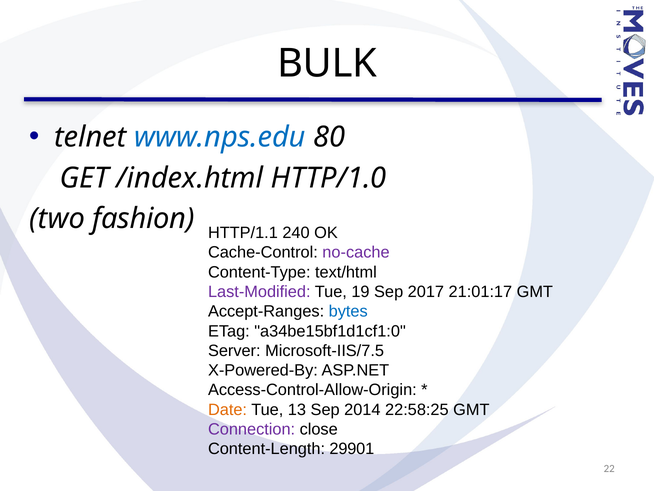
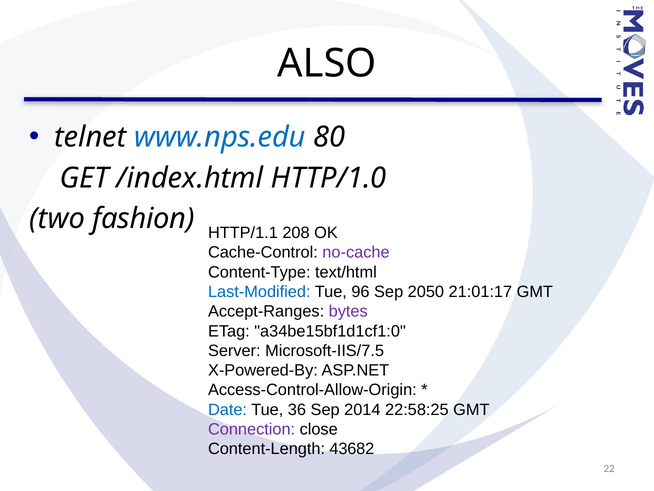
BULK: BULK -> ALSO
240: 240 -> 208
Last-Modified colour: purple -> blue
19: 19 -> 96
2017: 2017 -> 2050
bytes colour: blue -> purple
Date colour: orange -> blue
13: 13 -> 36
29901: 29901 -> 43682
